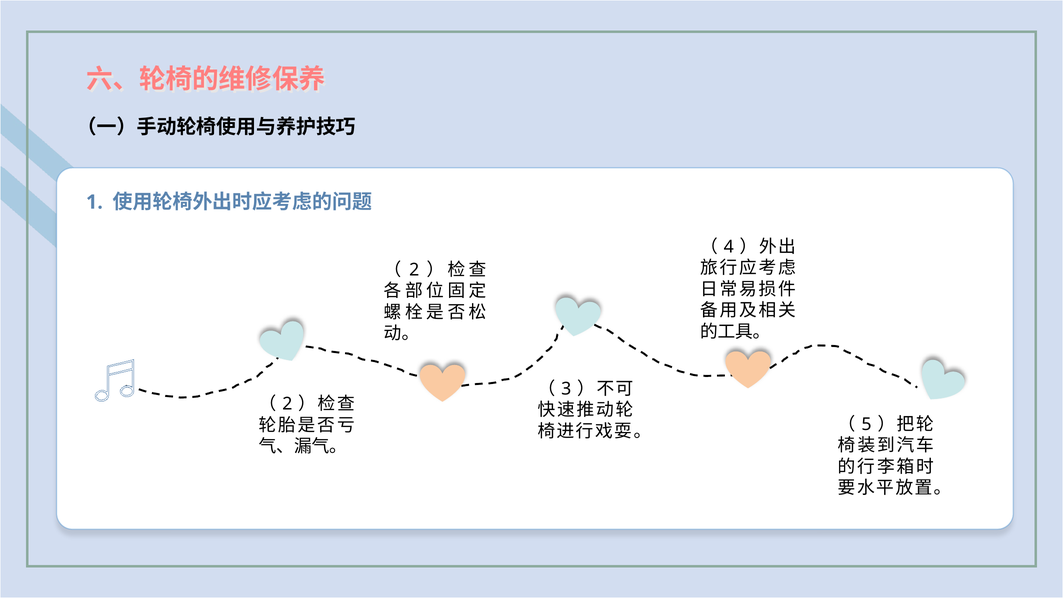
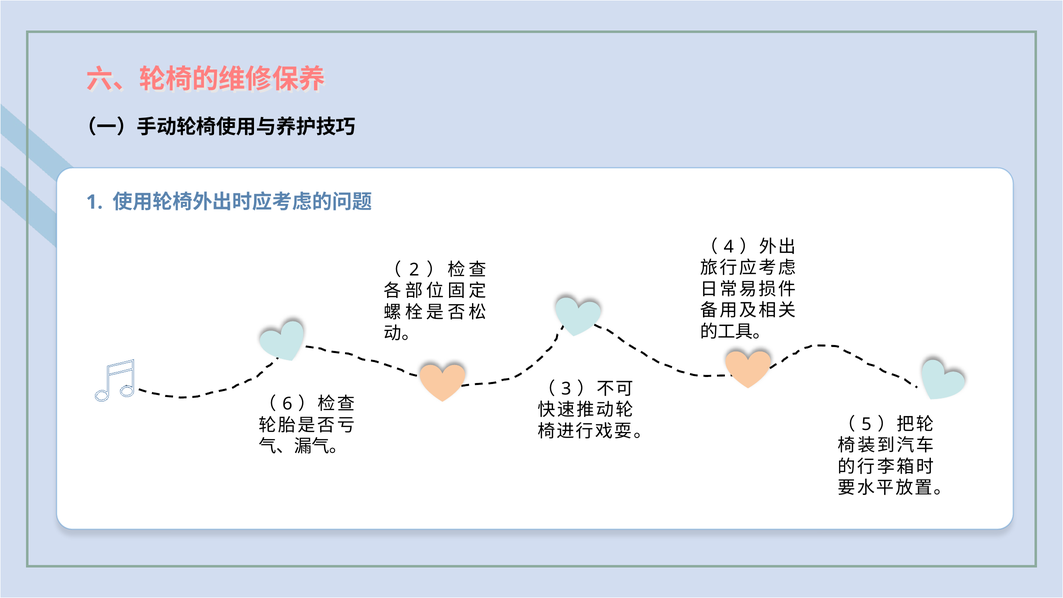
2 at (287, 404): 2 -> 6
